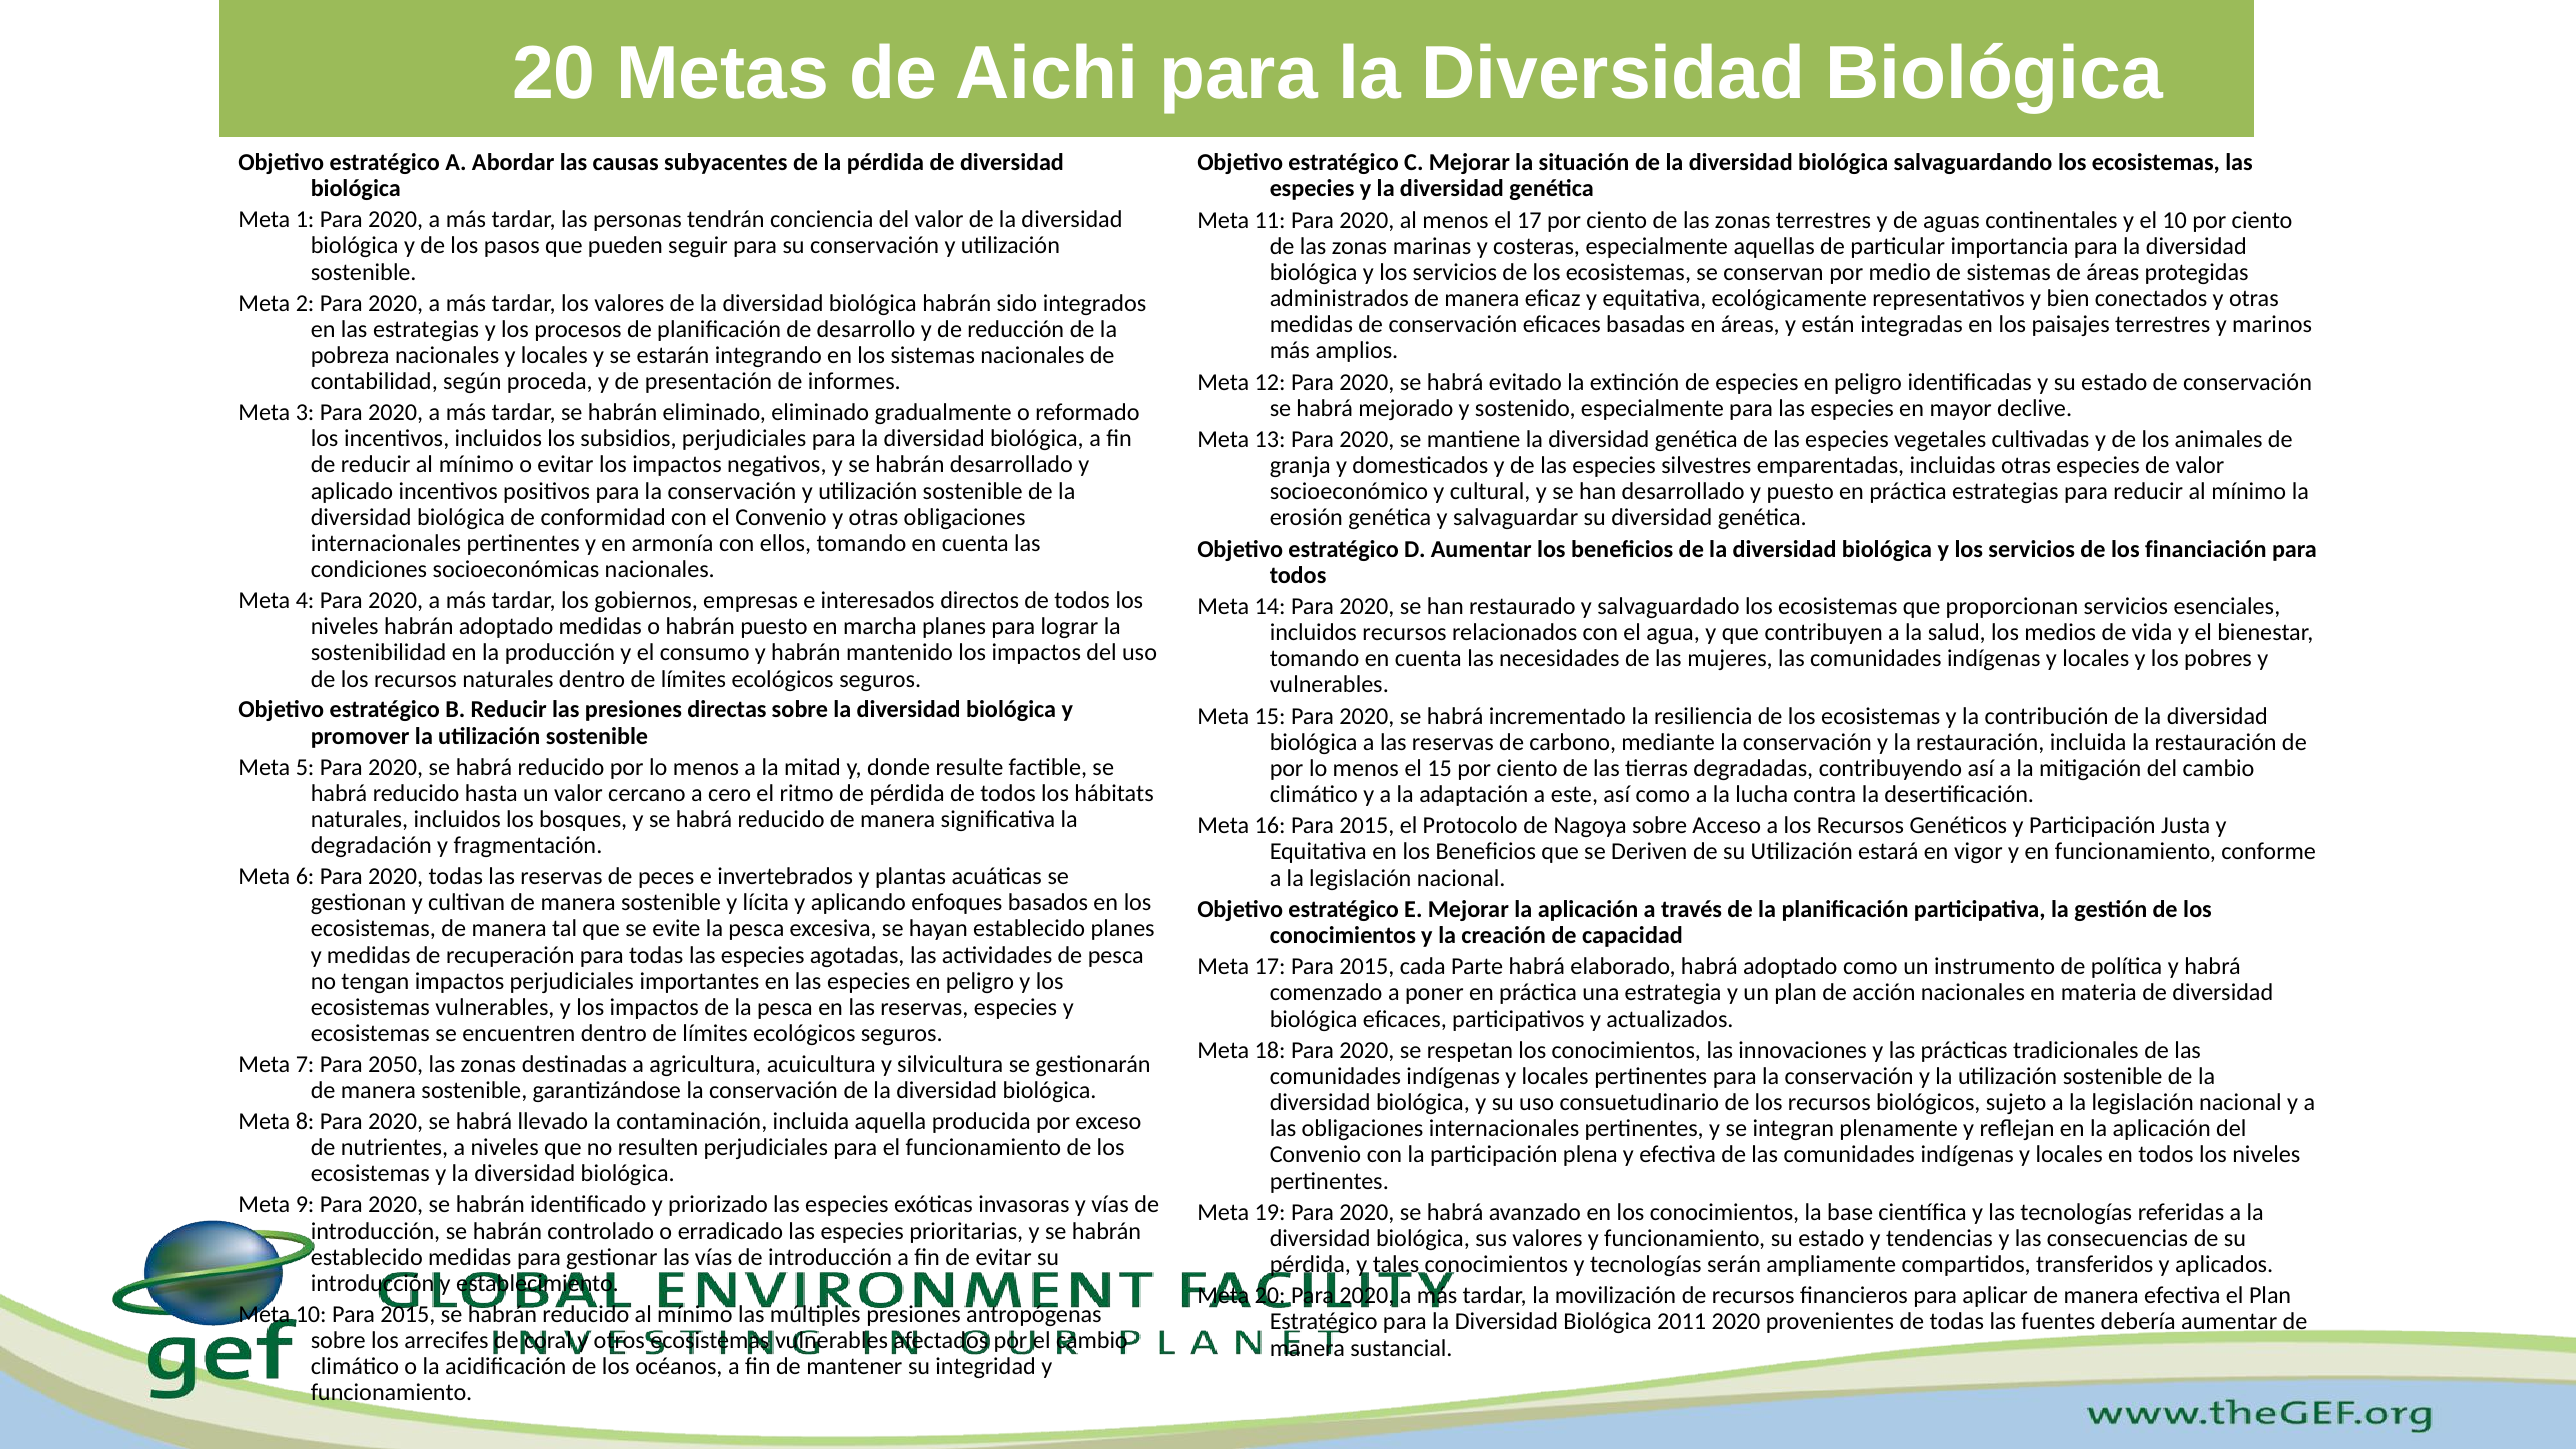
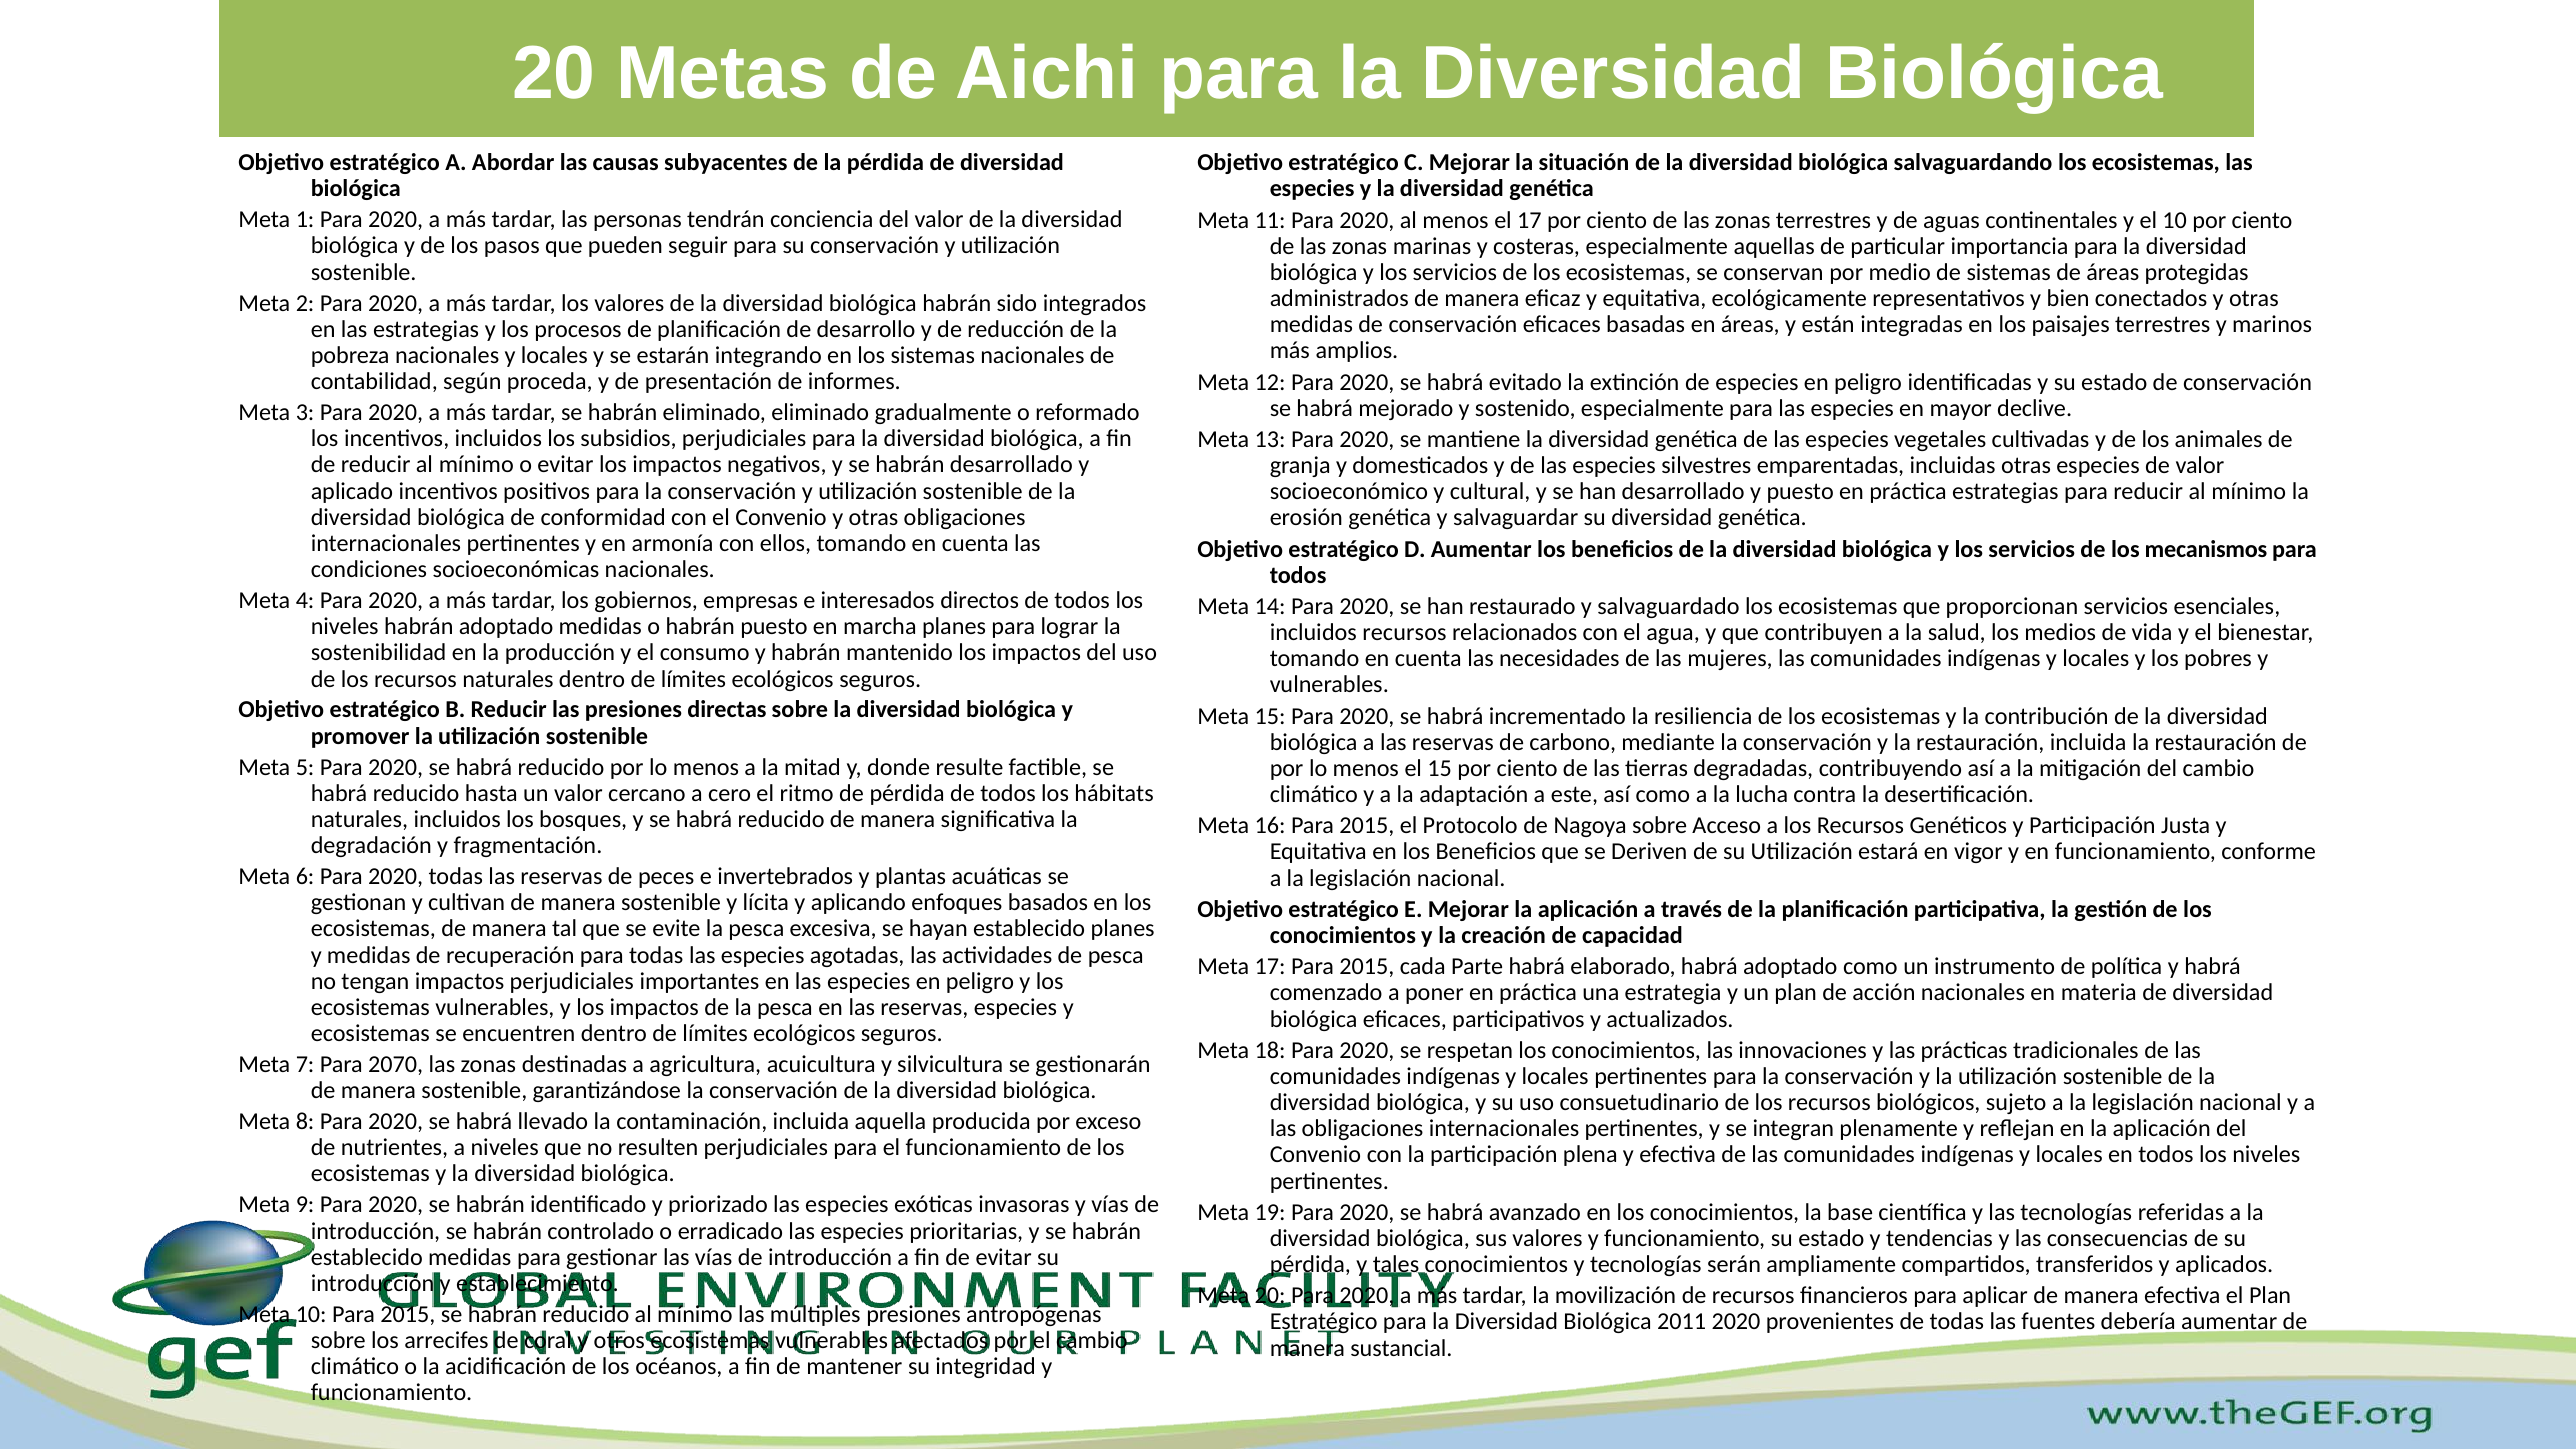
financiación: financiación -> mecanismos
2050: 2050 -> 2070
